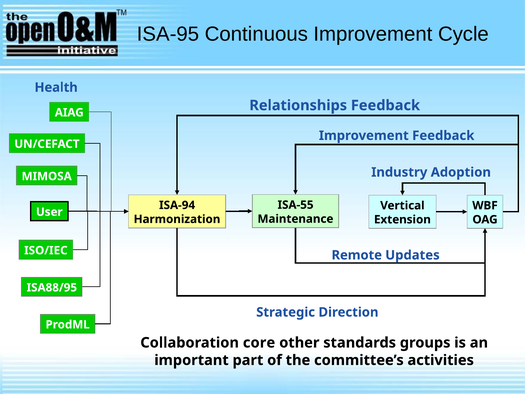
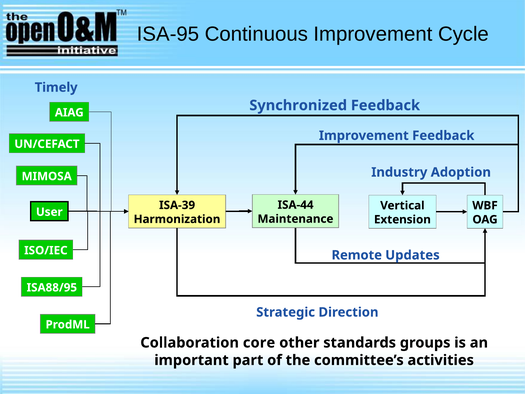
Health: Health -> Timely
Relationships: Relationships -> Synchronized
ISA-55: ISA-55 -> ISA-44
ISA-94: ISA-94 -> ISA-39
